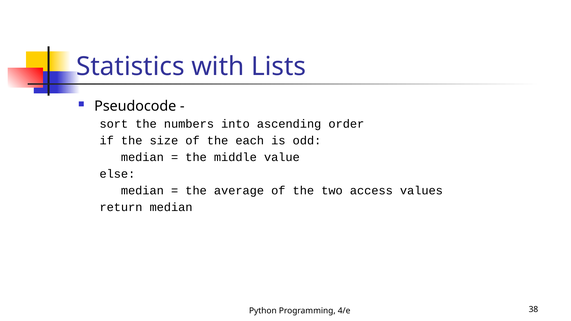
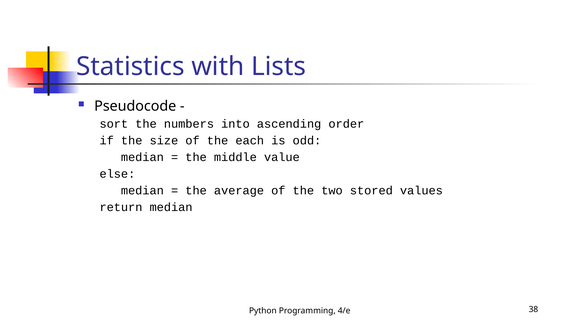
access: access -> stored
